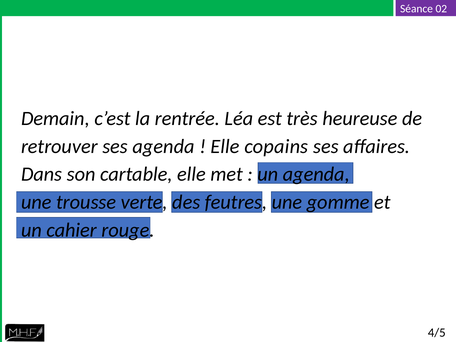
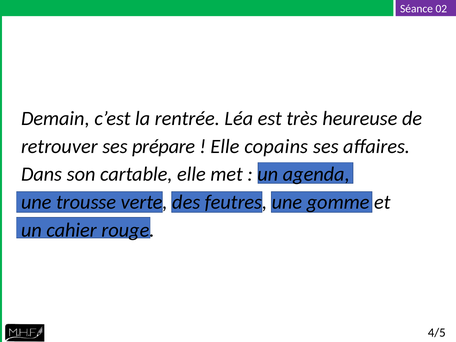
ses agenda: agenda -> prépare
